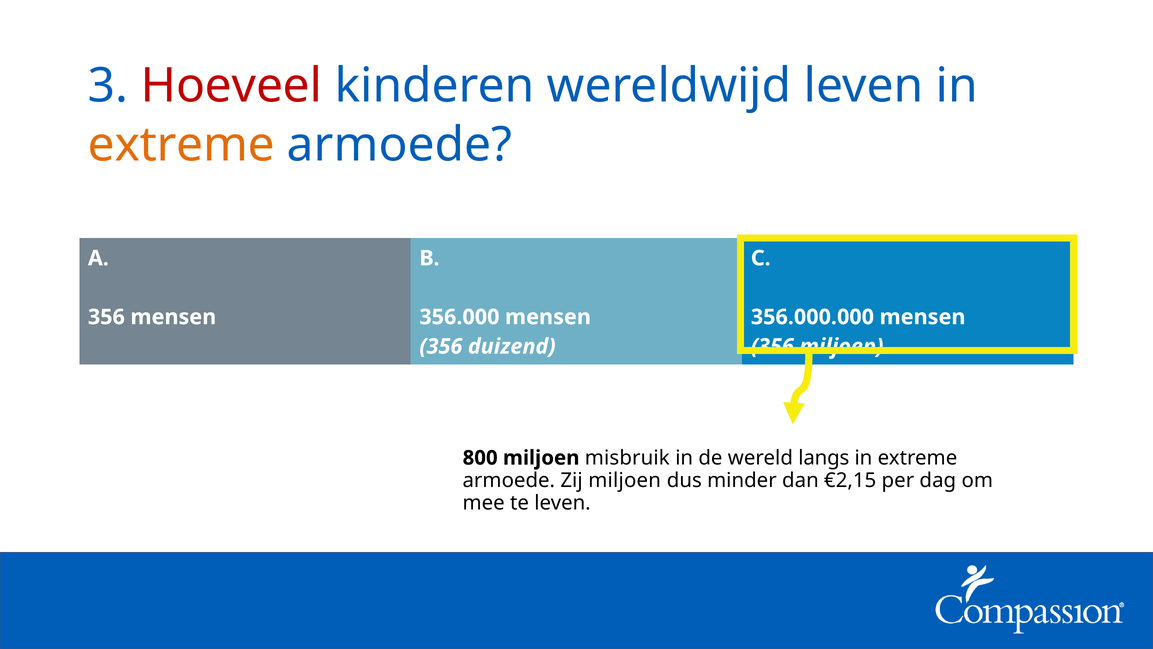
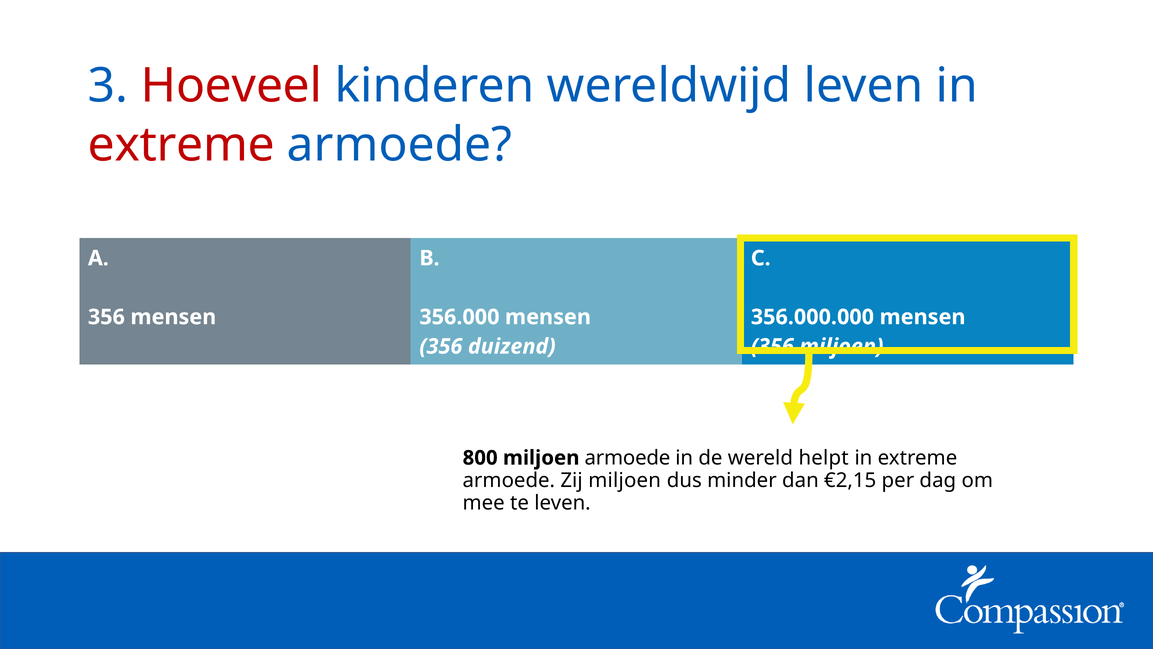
extreme at (181, 145) colour: orange -> red
miljoen misbruik: misbruik -> armoede
langs: langs -> helpt
